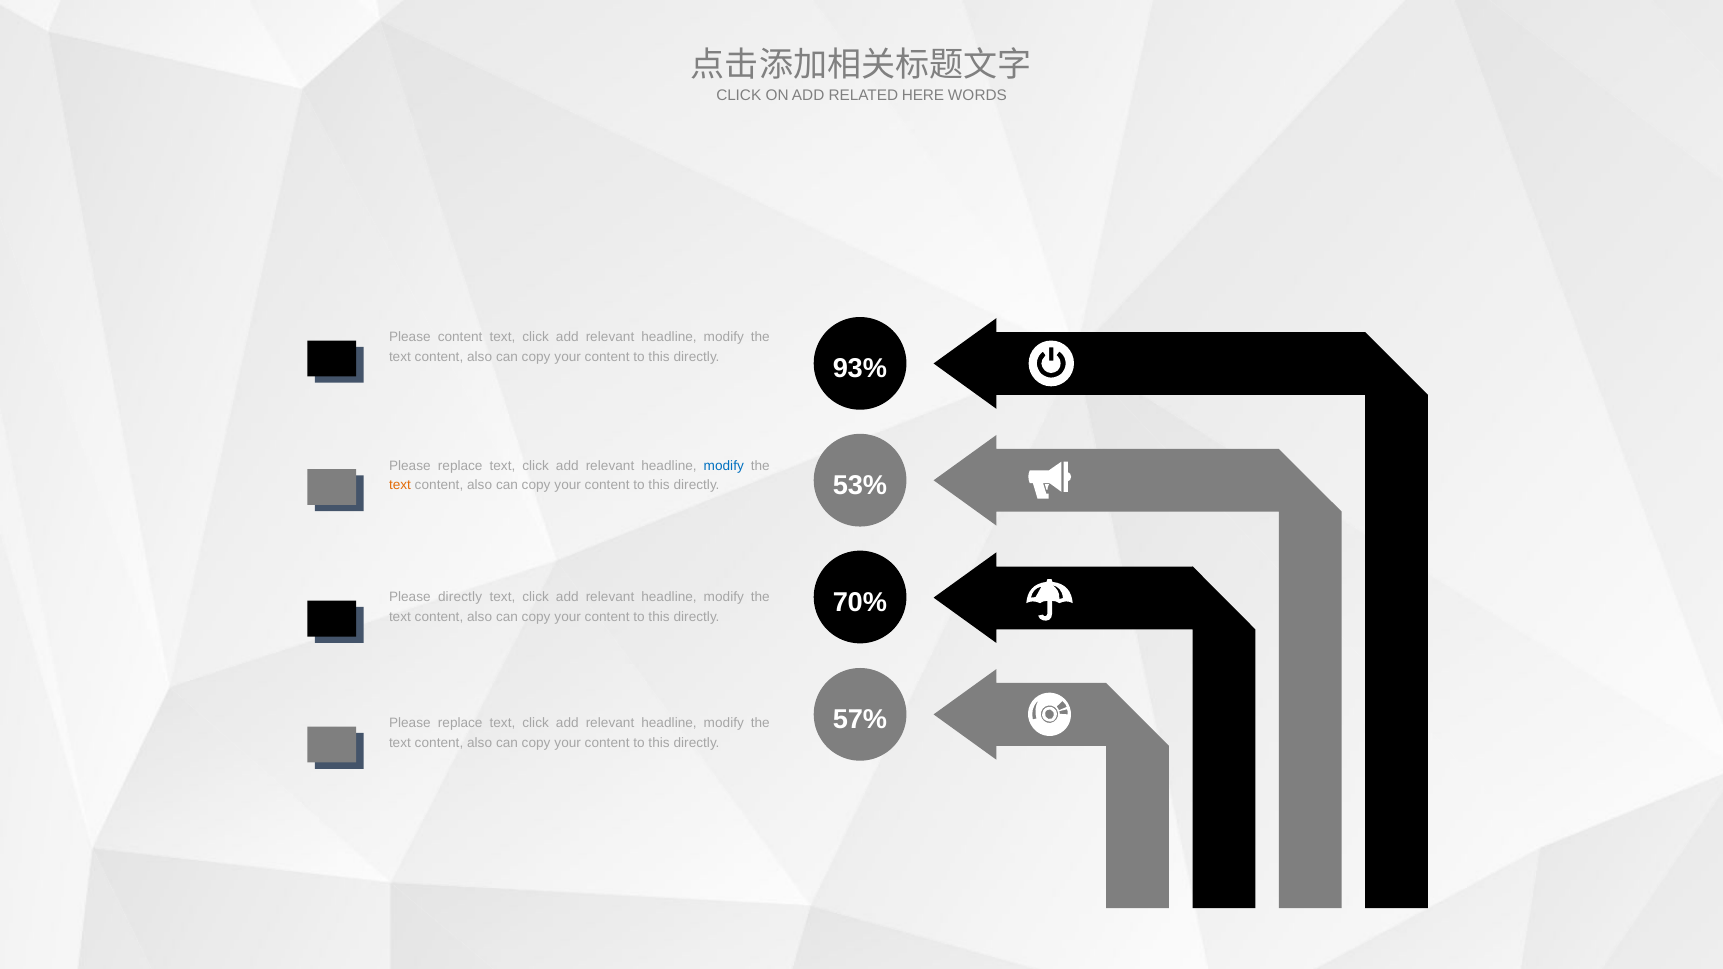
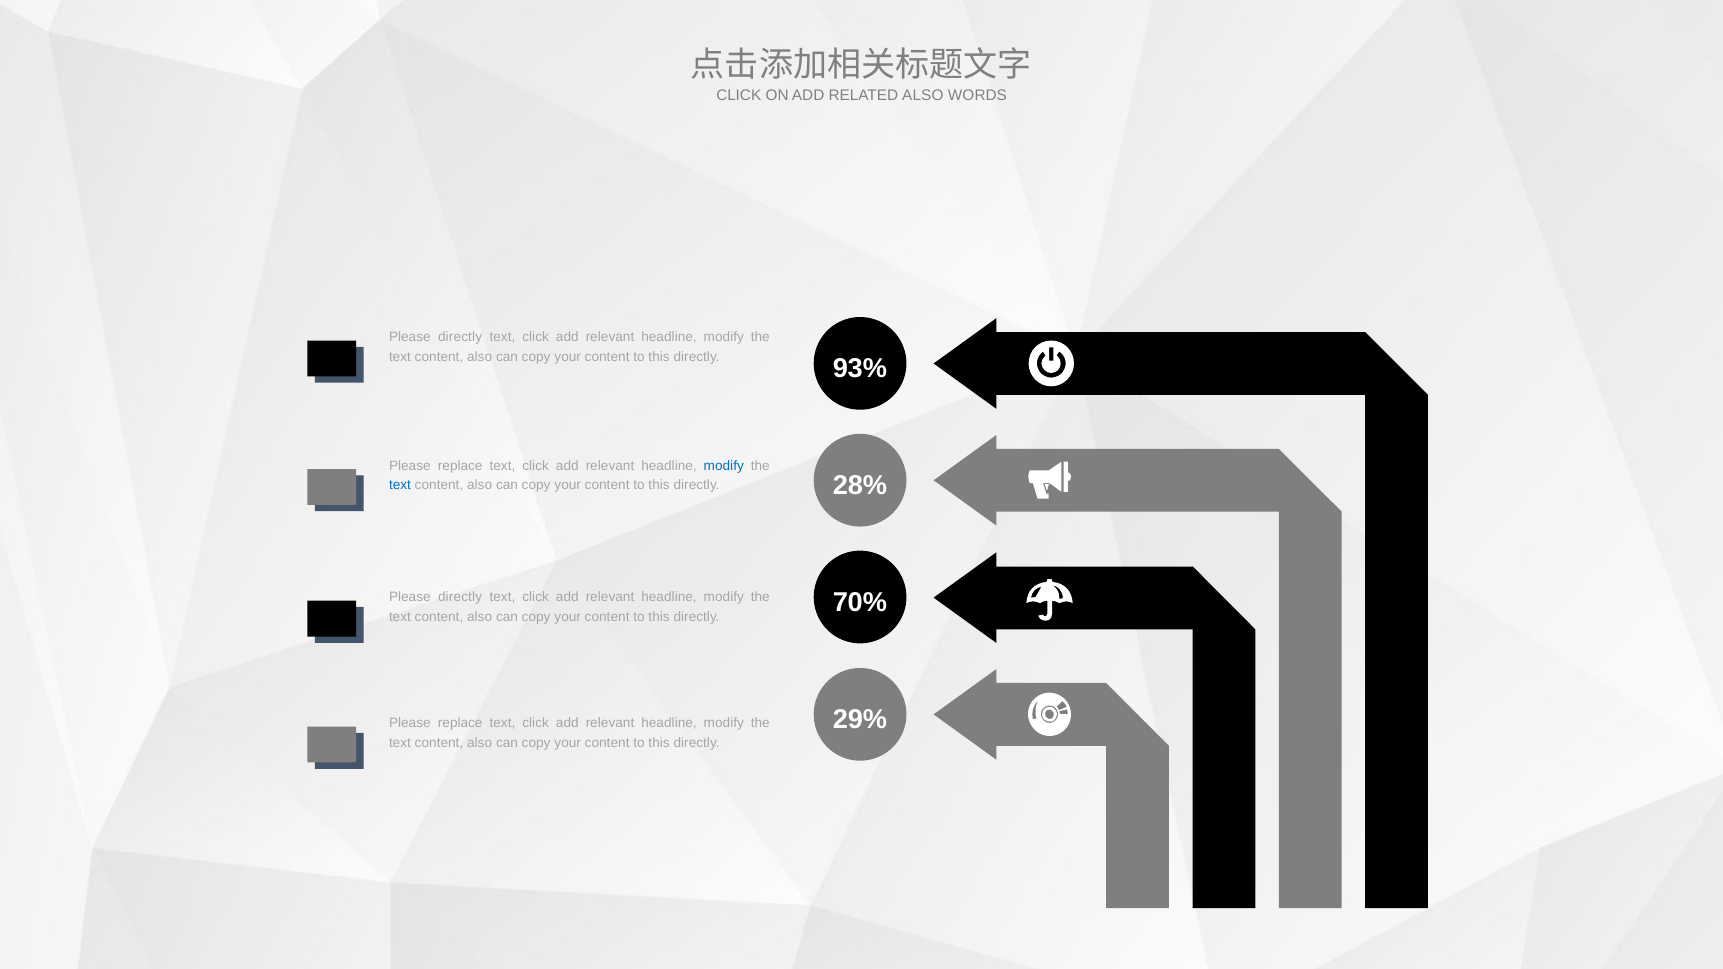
RELATED HERE: HERE -> ALSO
content at (460, 337): content -> directly
53%: 53% -> 28%
text at (400, 485) colour: orange -> blue
57%: 57% -> 29%
